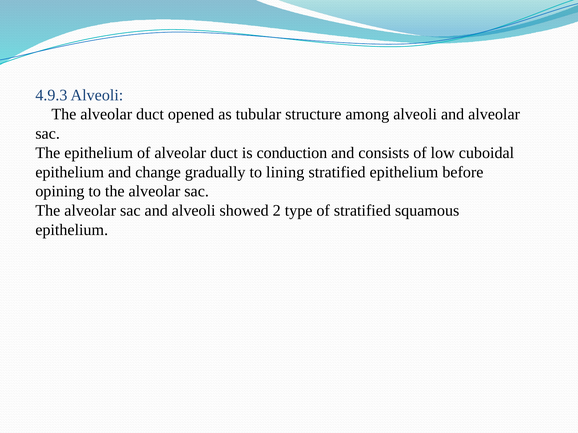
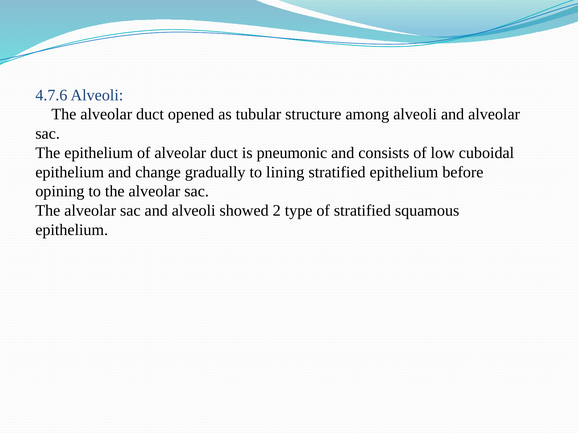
4.9.3: 4.9.3 -> 4.7.6
conduction: conduction -> pneumonic
